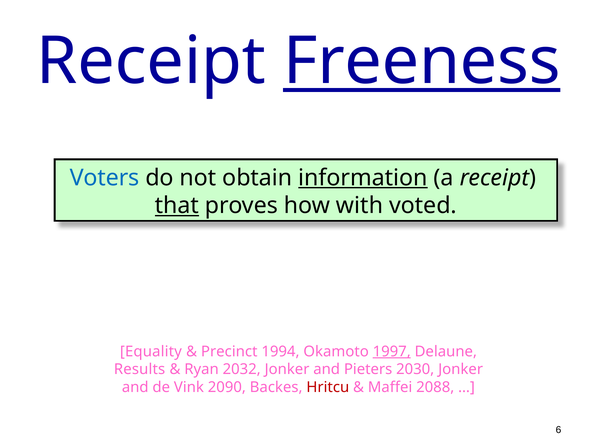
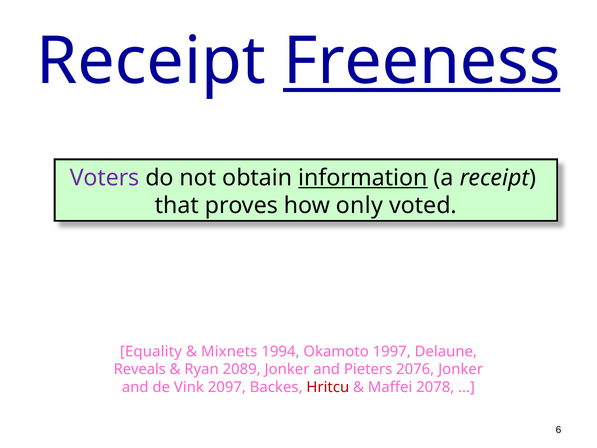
Voters colour: blue -> purple
that underline: present -> none
with: with -> only
Precinct: Precinct -> Mixnets
1997 underline: present -> none
Results: Results -> Reveals
2032: 2032 -> 2089
2030: 2030 -> 2076
2090: 2090 -> 2097
2088: 2088 -> 2078
